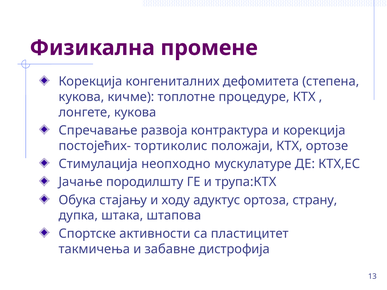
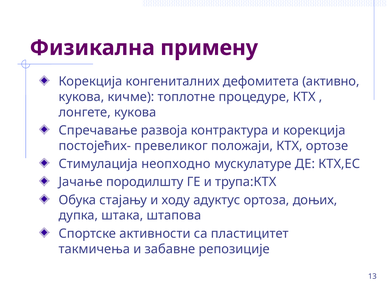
промене: промене -> примену
степена: степена -> активно
тортиколис: тортиколис -> превеликог
страну: страну -> доњих
дистрофија: дистрофија -> репозиције
